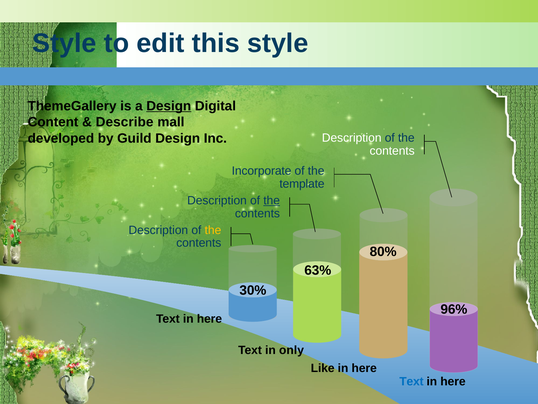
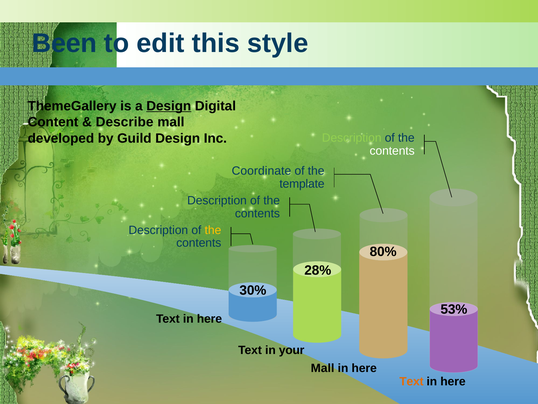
Style at (64, 43): Style -> Been
Description at (352, 138) colour: white -> light green
Incorporate: Incorporate -> Coordinate
the at (272, 200) underline: present -> none
63%: 63% -> 28%
96%: 96% -> 53%
only: only -> your
Like at (323, 368): Like -> Mall
Text at (412, 381) colour: blue -> orange
